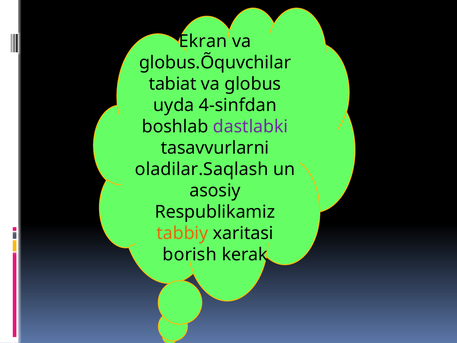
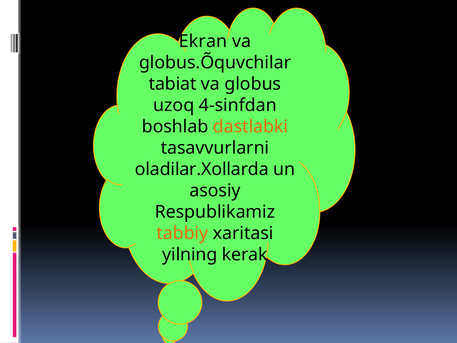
uyda: uyda -> uzoq
dastlabki colour: purple -> orange
oladilar.Saqlash: oladilar.Saqlash -> oladilar.Xollarda
borish: borish -> yilning
